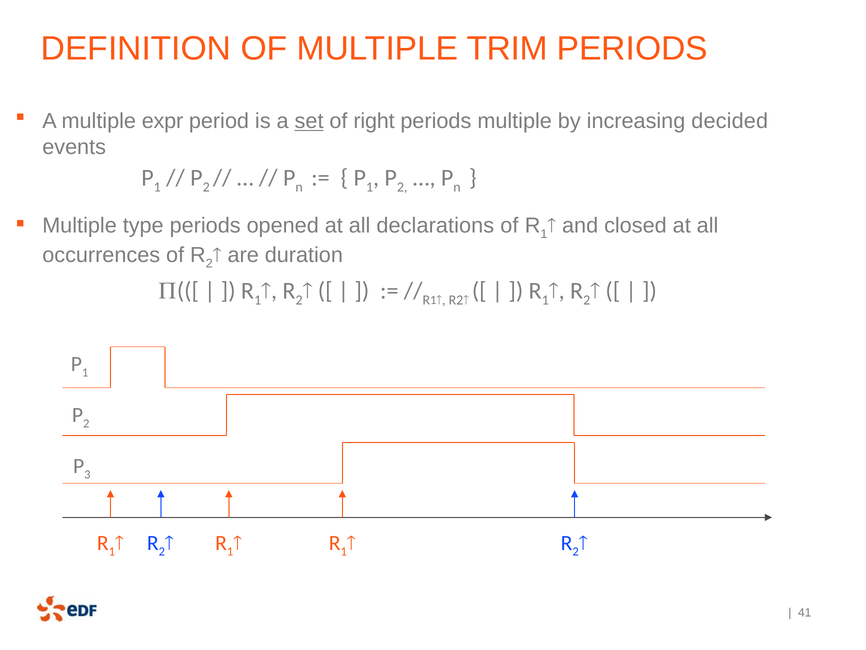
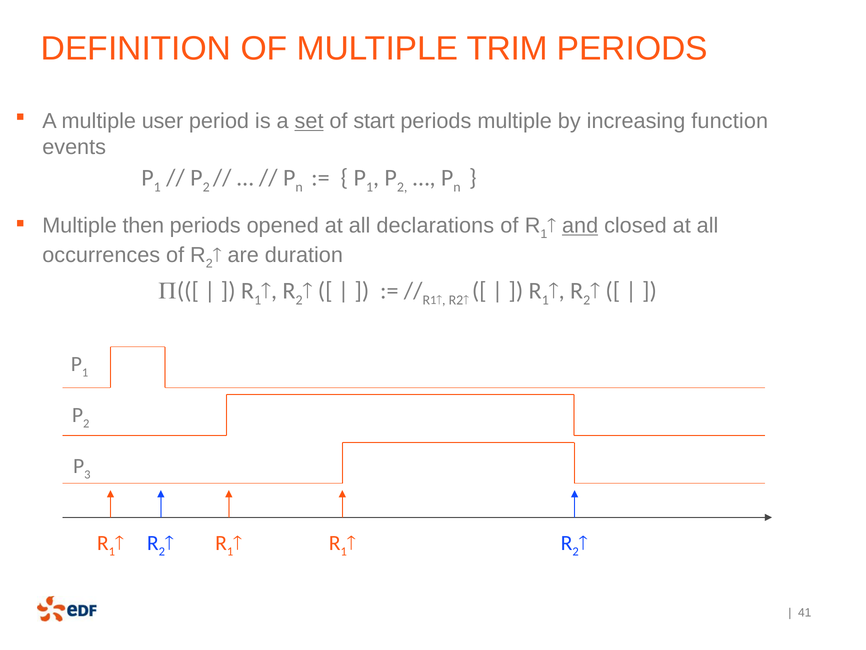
expr: expr -> user
right: right -> start
decided: decided -> function
type: type -> then
and underline: none -> present
